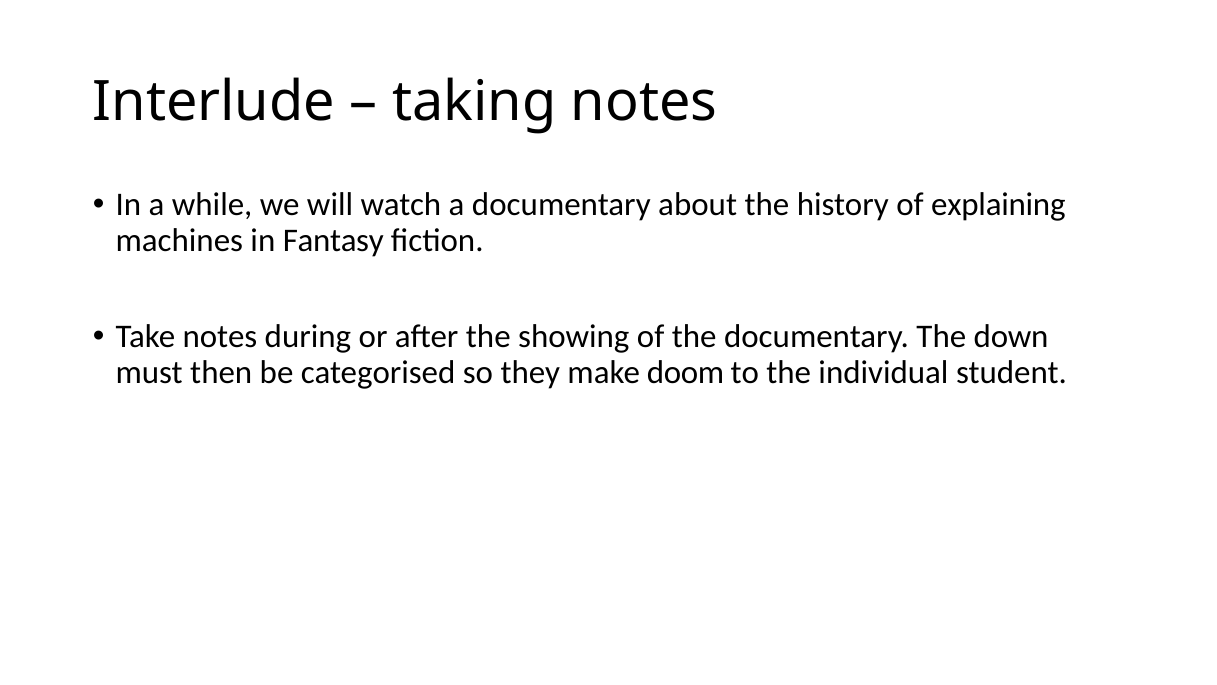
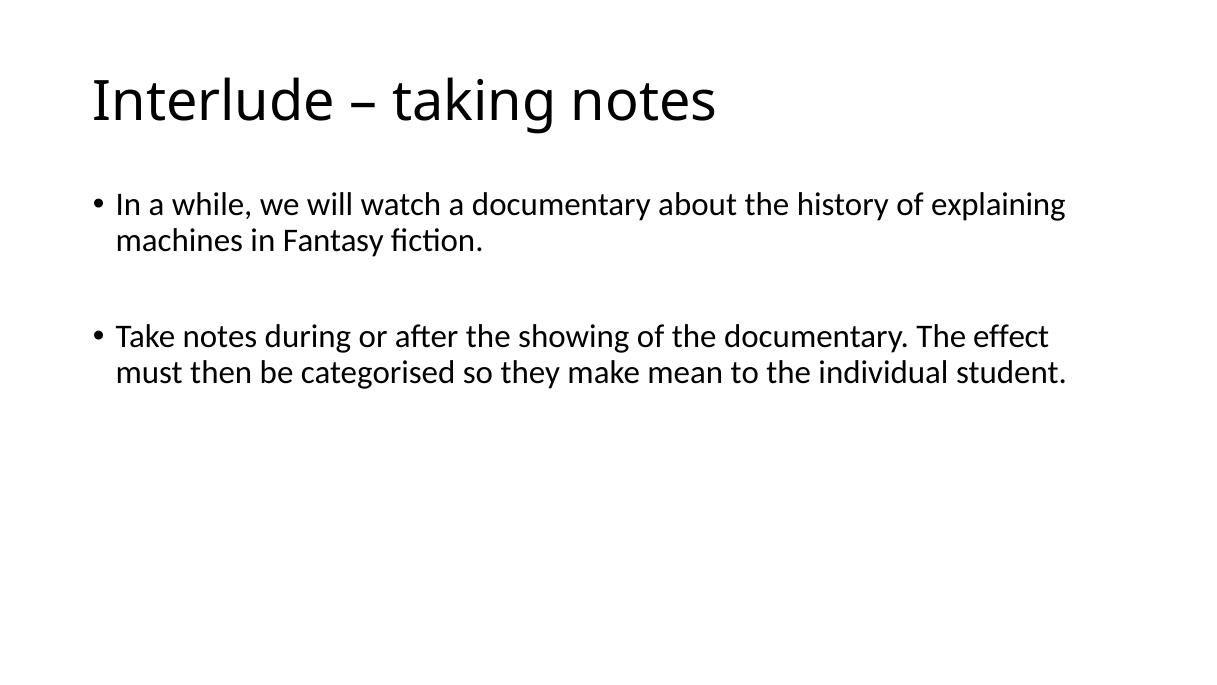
down: down -> effect
doom: doom -> mean
